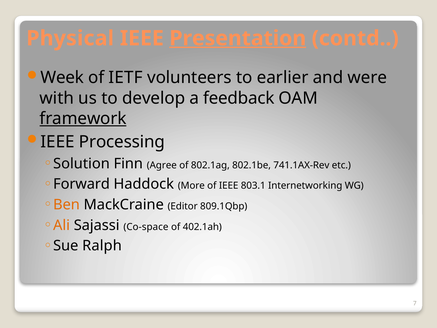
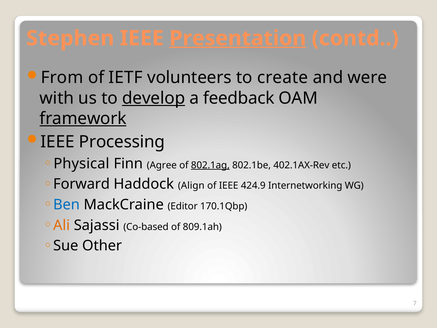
Physical: Physical -> Stephen
Week: Week -> From
earlier: earlier -> create
develop underline: none -> present
Solution: Solution -> Physical
802.1ag underline: none -> present
741.1AX-Rev: 741.1AX-Rev -> 402.1AX-Rev
More: More -> Align
803.1: 803.1 -> 424.9
Ben colour: orange -> blue
809.1Qbp: 809.1Qbp -> 170.1Qbp
Co-space: Co-space -> Co-based
402.1ah: 402.1ah -> 809.1ah
Ralph: Ralph -> Other
